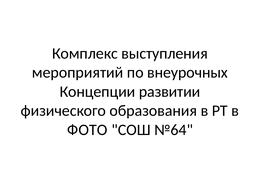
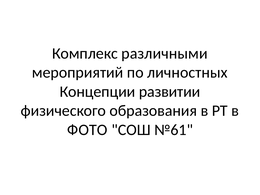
выступления: выступления -> различными
внеурочных: внеурочных -> личностных
№64: №64 -> №61
